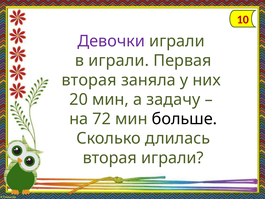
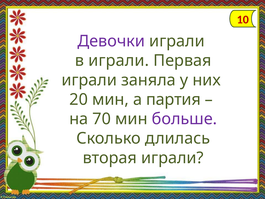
вторая at (89, 80): вторая -> играли
задачу: задачу -> партия
72: 72 -> 70
больше colour: black -> purple
